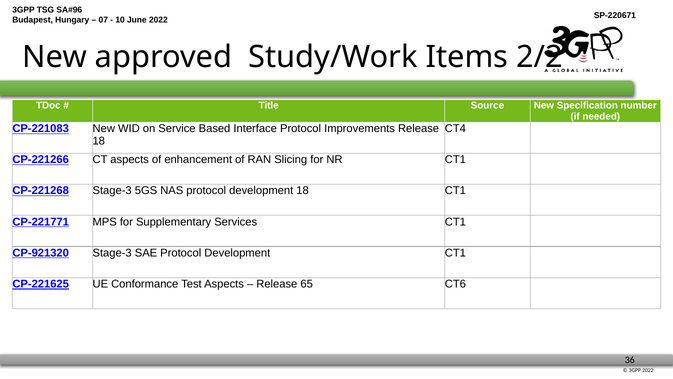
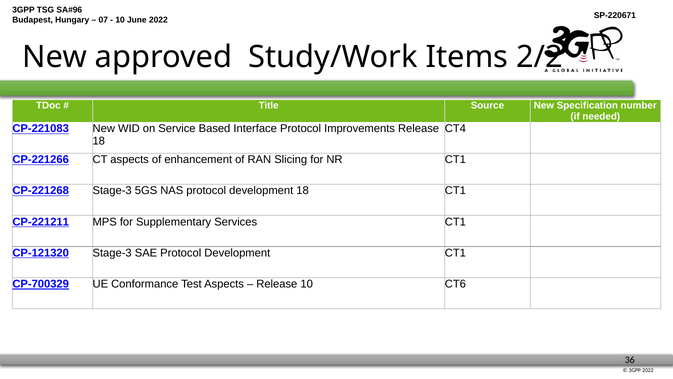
CP-221771: CP-221771 -> CP-221211
CP-921320: CP-921320 -> CP-121320
CP-221625: CP-221625 -> CP-700329
Release 65: 65 -> 10
